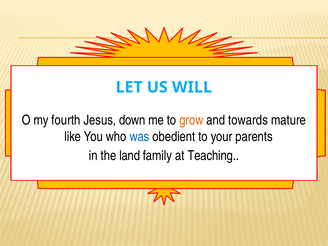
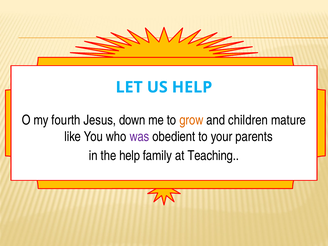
US WILL: WILL -> HELP
towards: towards -> children
was colour: blue -> purple
the land: land -> help
